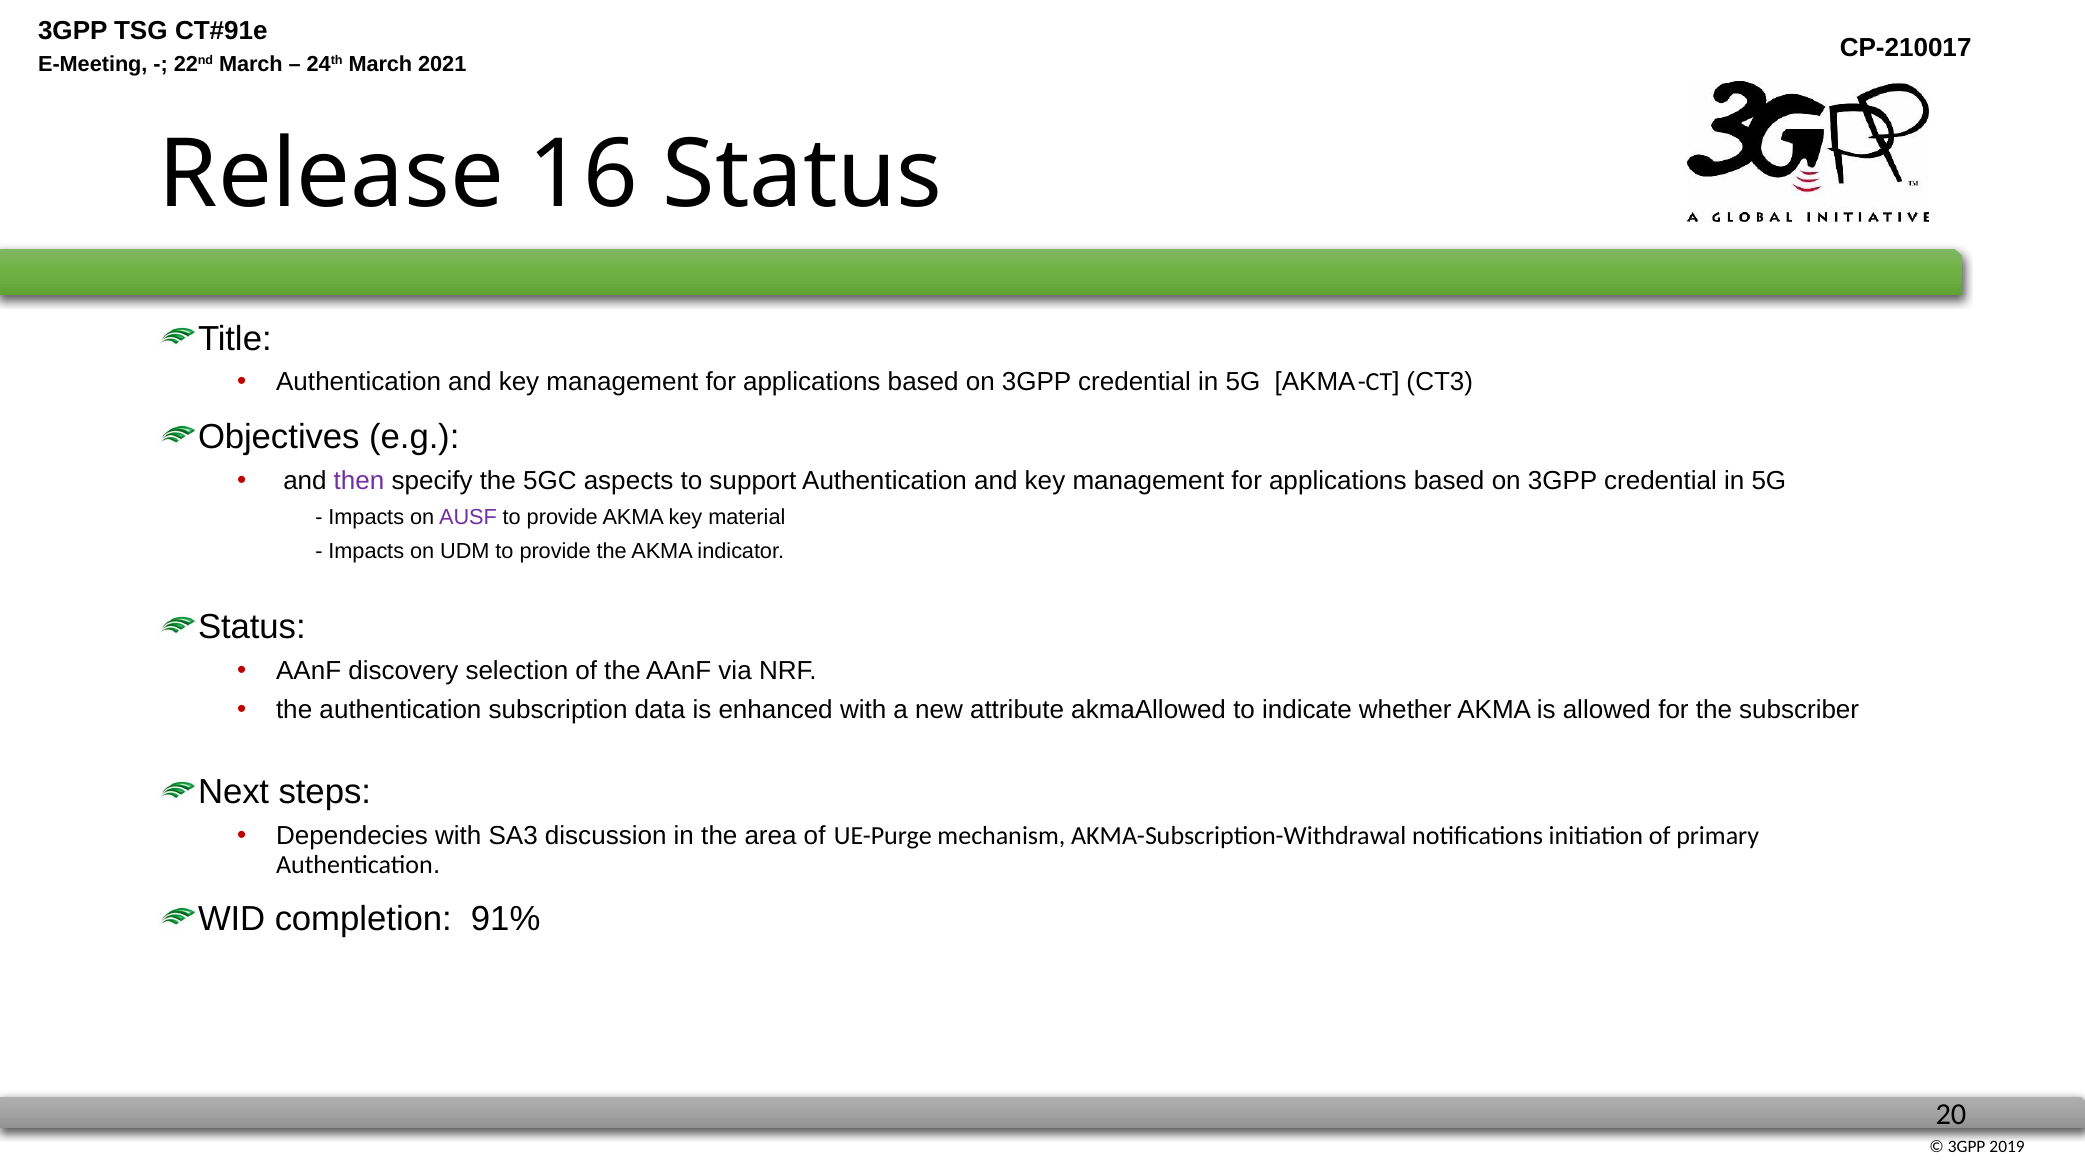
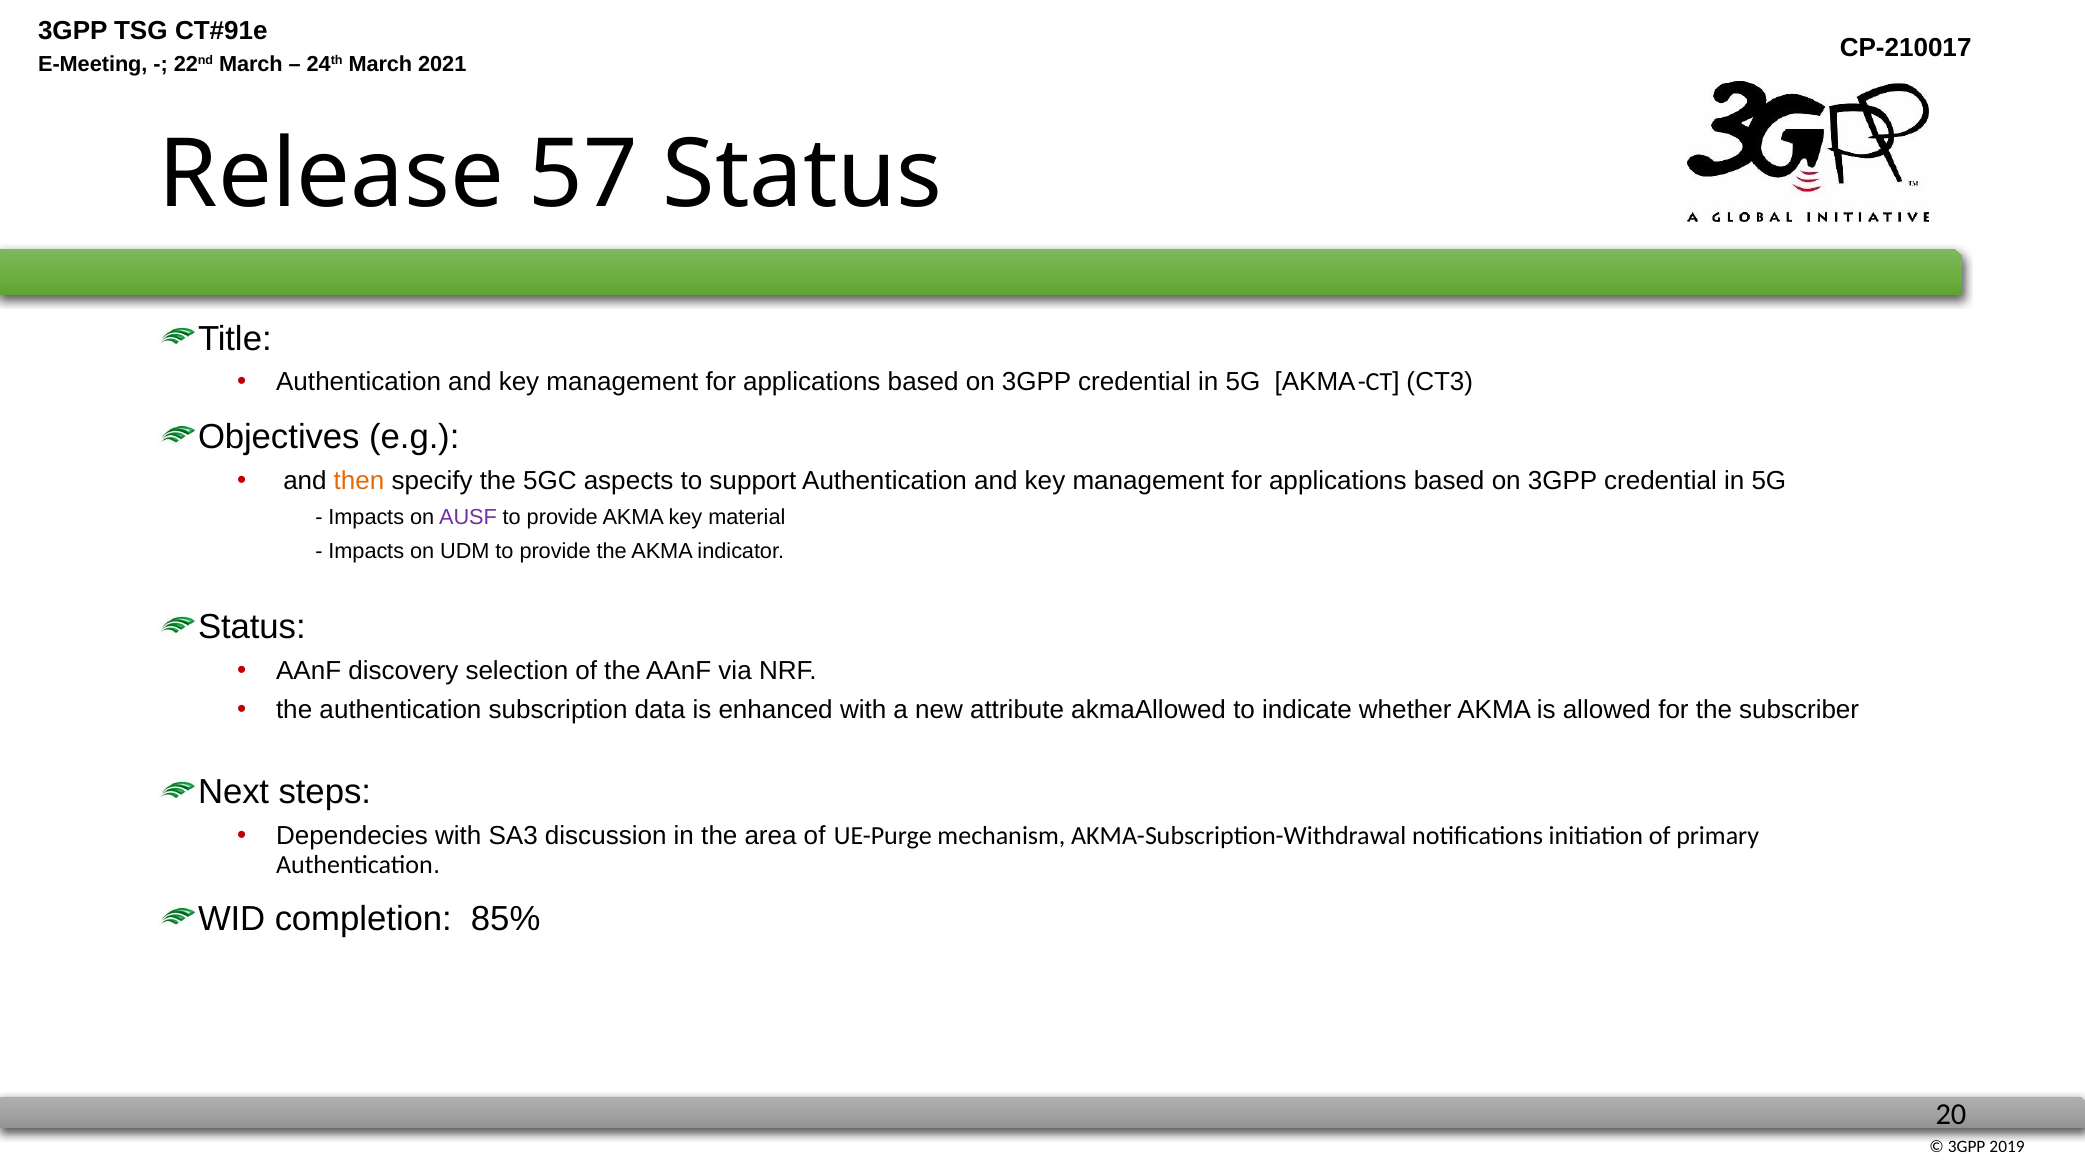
16: 16 -> 57
then colour: purple -> orange
91%: 91% -> 85%
